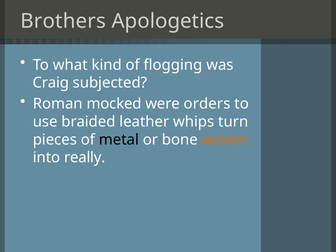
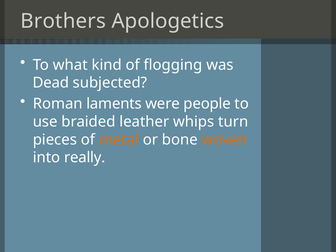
Craig: Craig -> Dead
mocked: mocked -> laments
orders: orders -> people
metal colour: black -> orange
